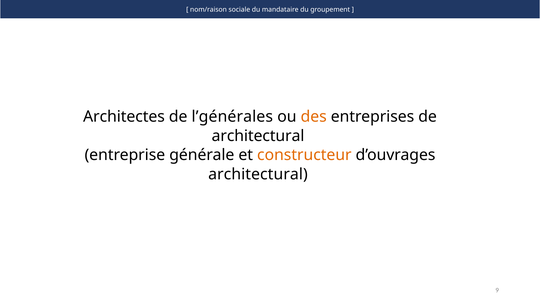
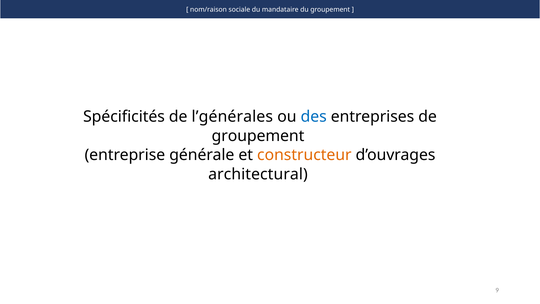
Architectes: Architectes -> Spécificités
des colour: orange -> blue
architectural at (258, 136): architectural -> groupement
